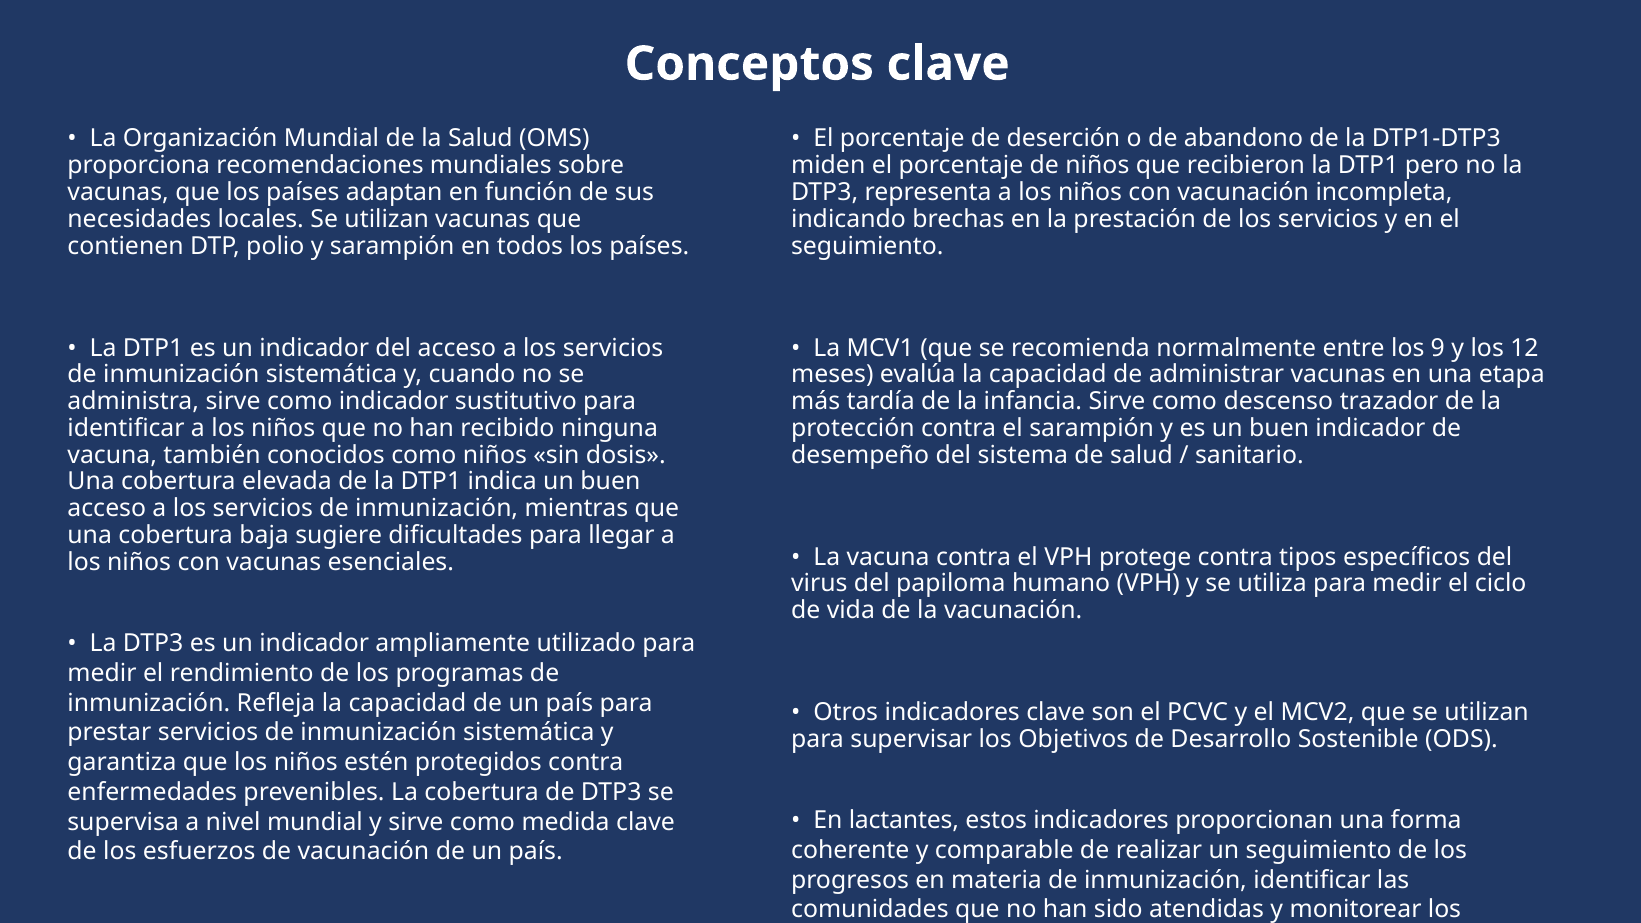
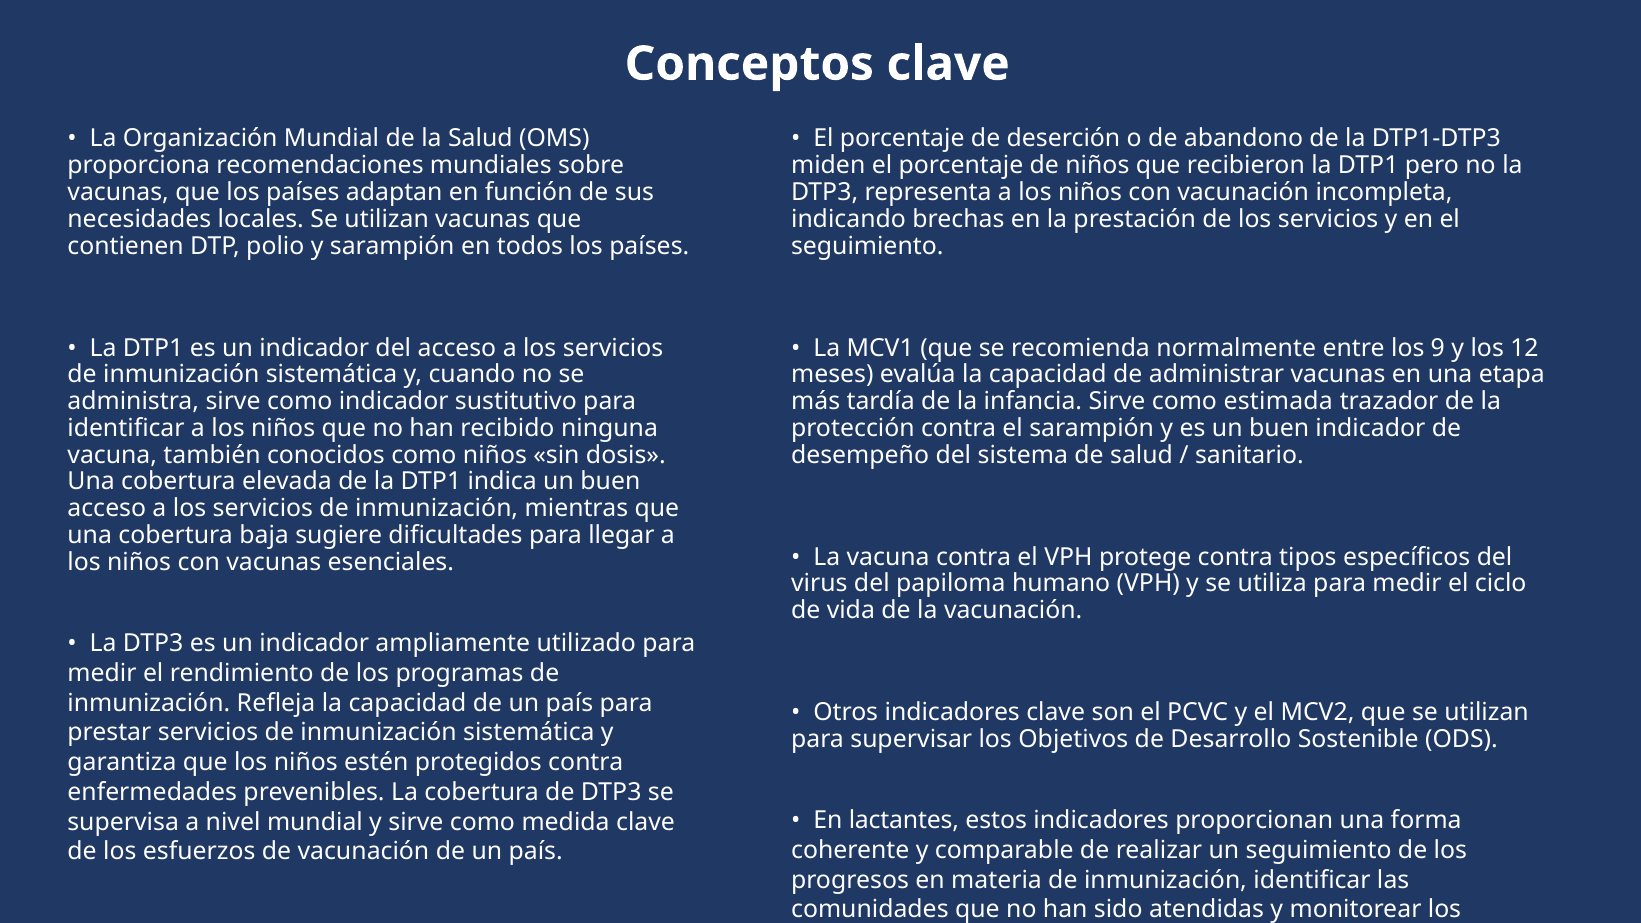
descenso: descenso -> estimada
